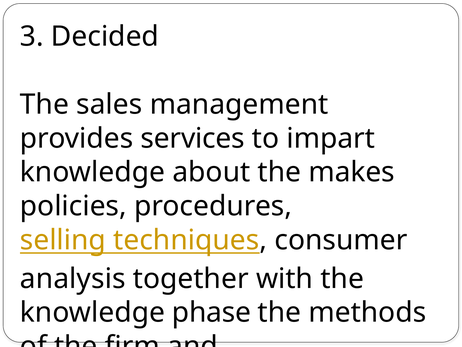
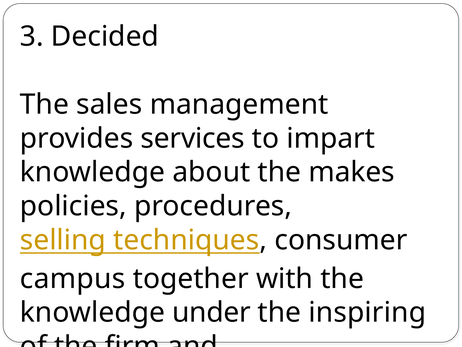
analysis: analysis -> campus
phase: phase -> under
methods: methods -> inspiring
